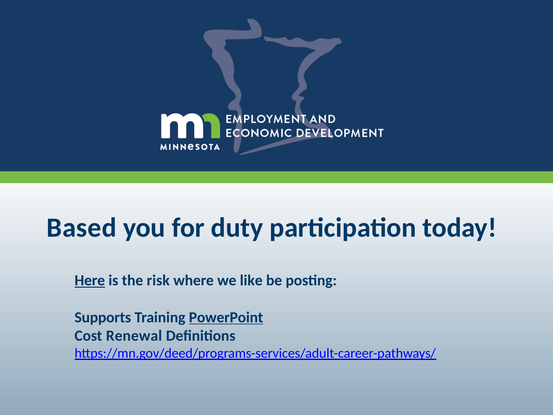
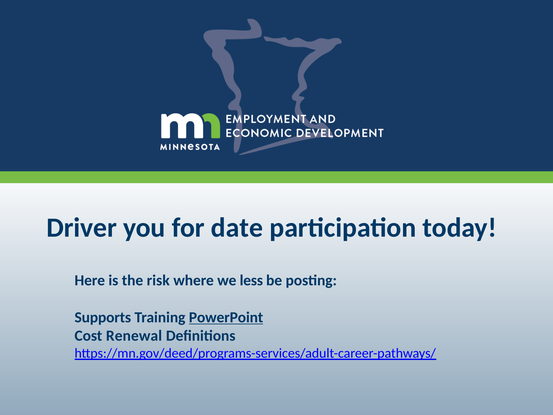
Based: Based -> Driver
duty: duty -> date
Here underline: present -> none
like: like -> less
